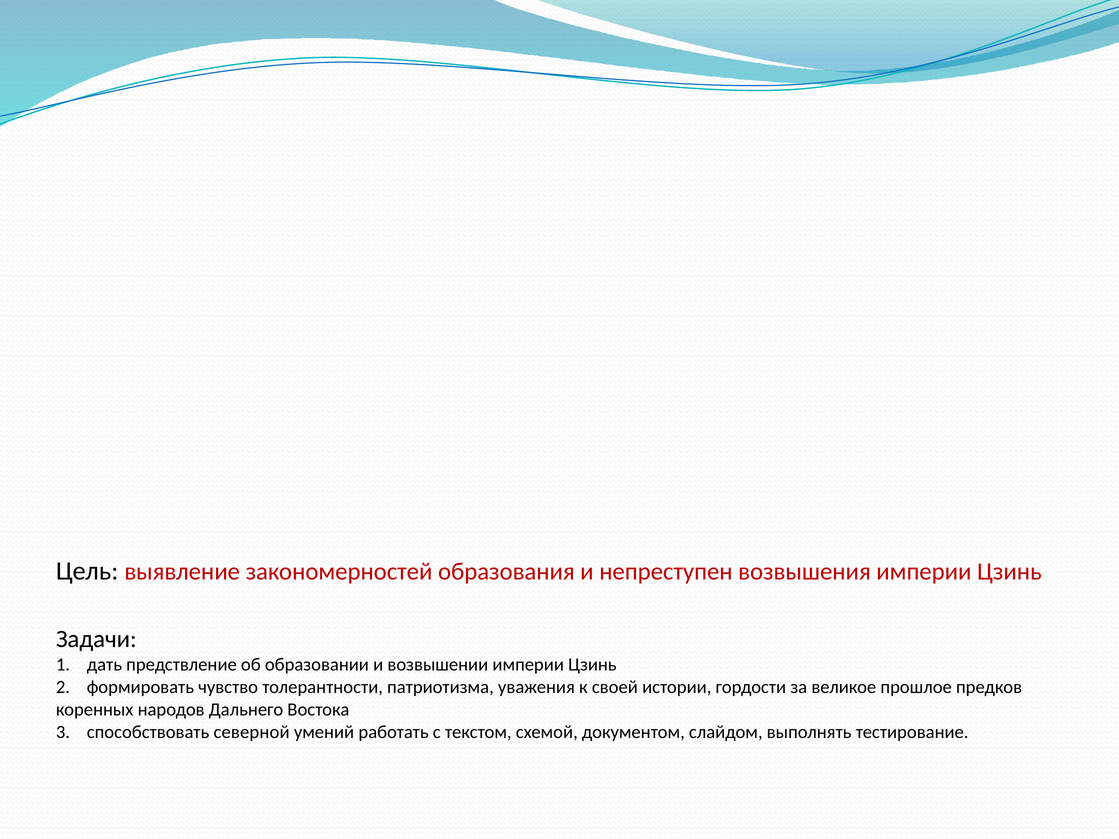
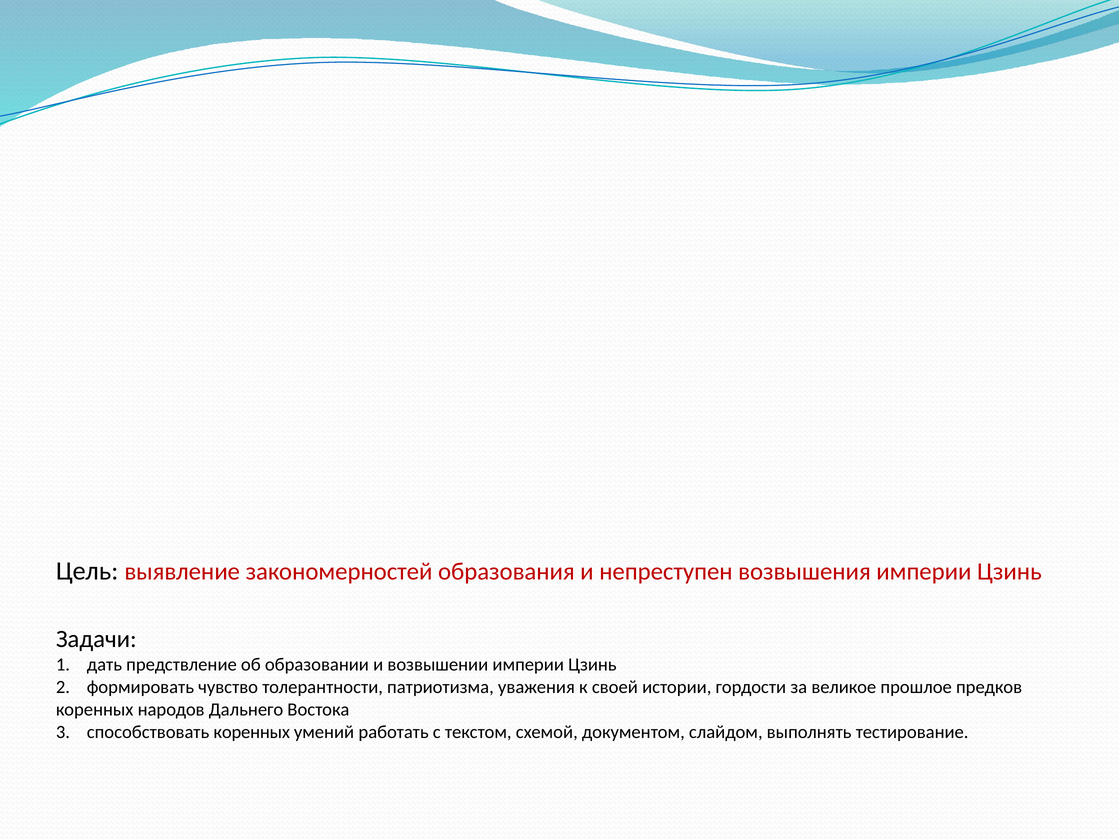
способствовать северной: северной -> коренных
